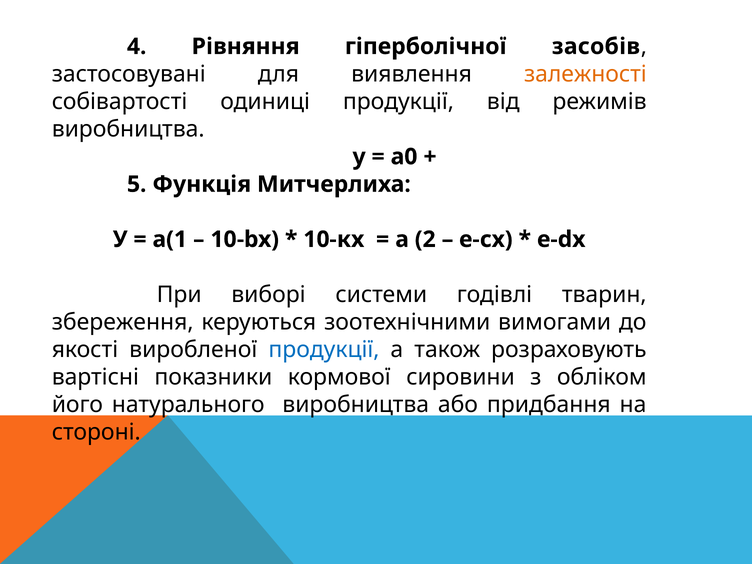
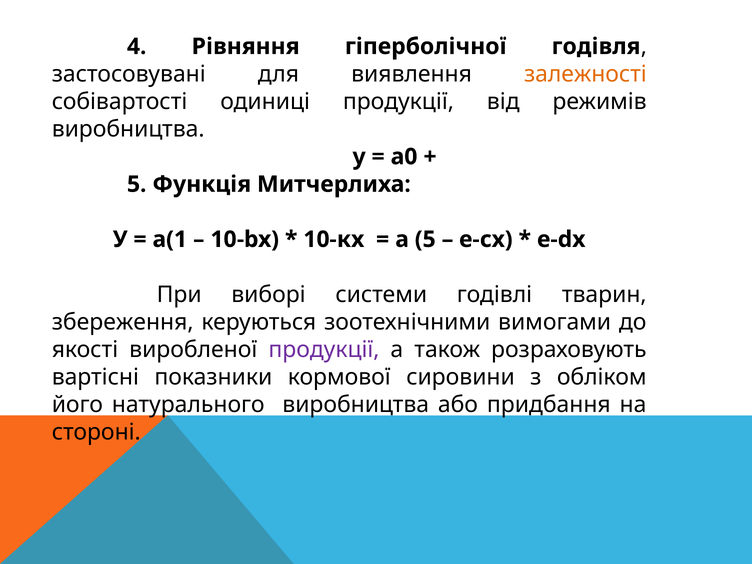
засобів: засобів -> годівля
а 2: 2 -> 5
продукції at (324, 350) colour: blue -> purple
